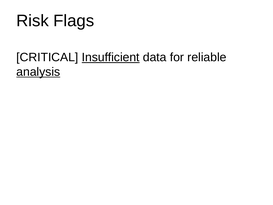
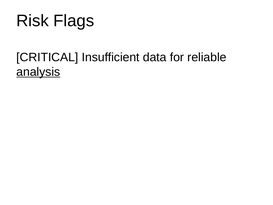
Insufficient underline: present -> none
